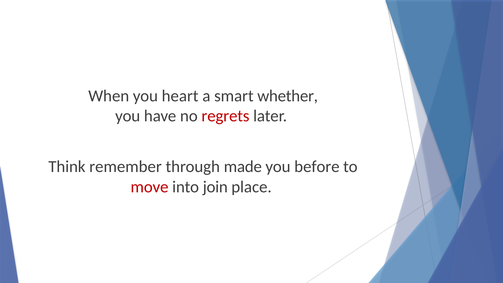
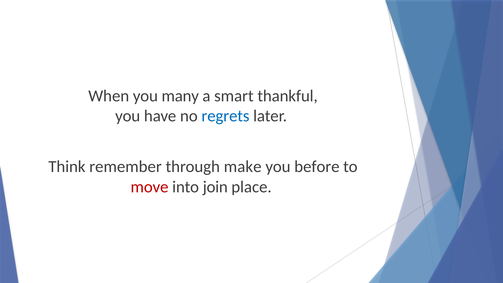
heart: heart -> many
whether: whether -> thankful
regrets colour: red -> blue
made: made -> make
